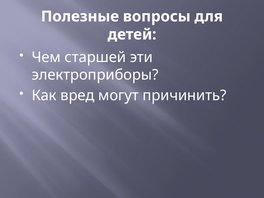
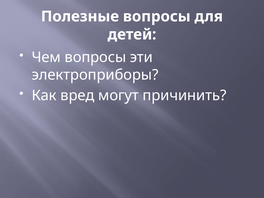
Чем старшей: старшей -> вопросы
